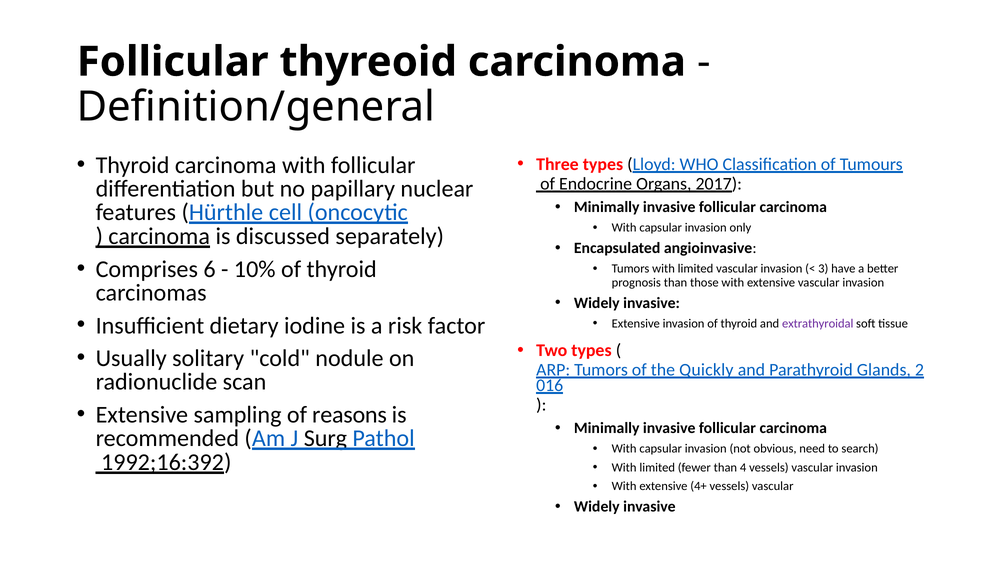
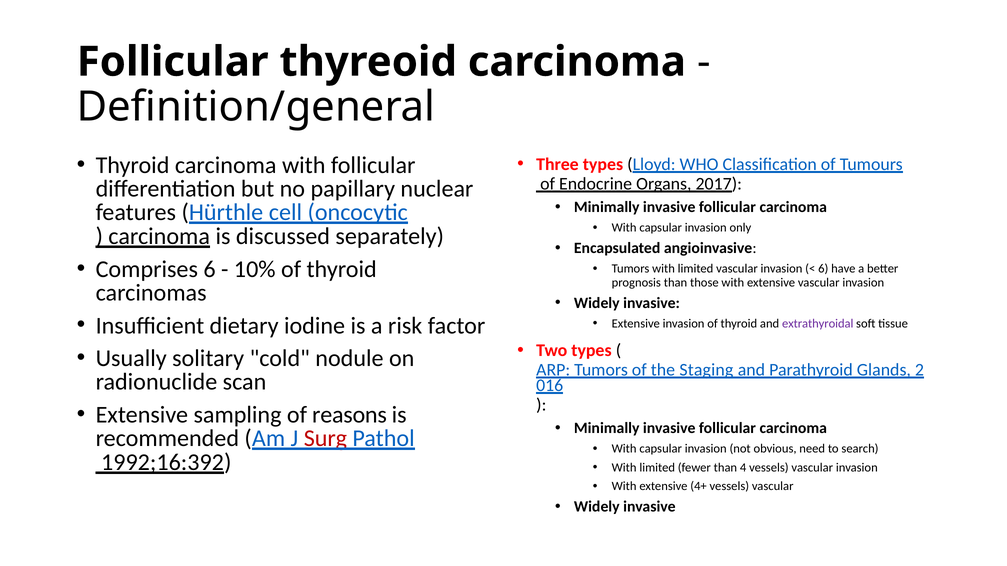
3 at (823, 269): 3 -> 6
Quickly: Quickly -> Staging
Surg colour: black -> red
